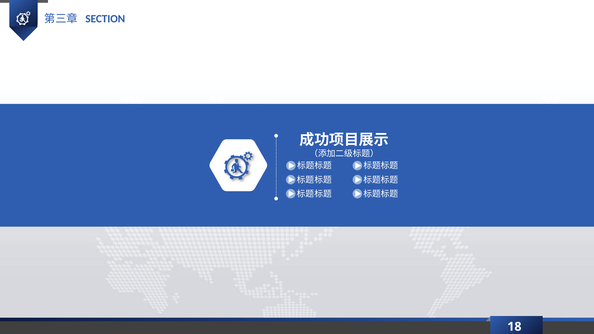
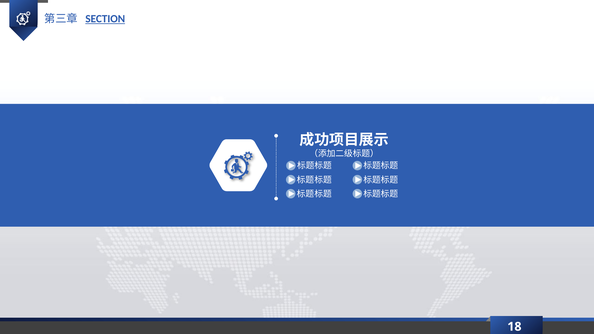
SECTION underline: none -> present
